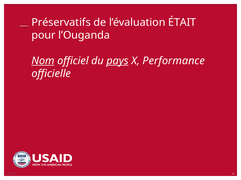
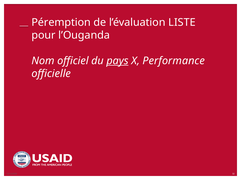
Préservatifs: Préservatifs -> Péremption
ÉTAIT: ÉTAIT -> LISTE
Nom underline: present -> none
